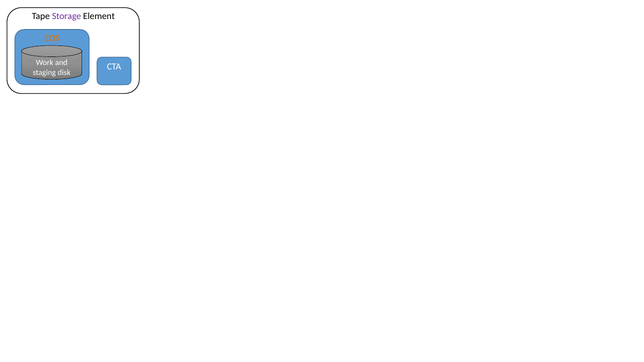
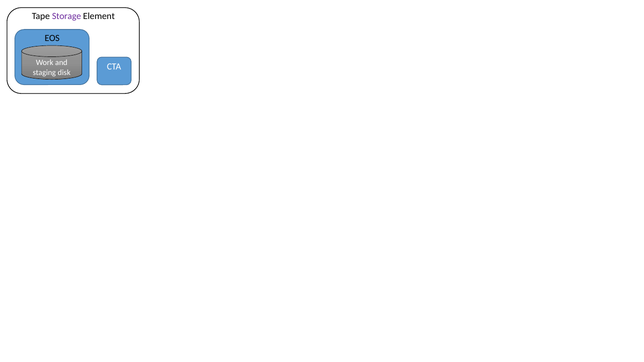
EOS colour: orange -> black
